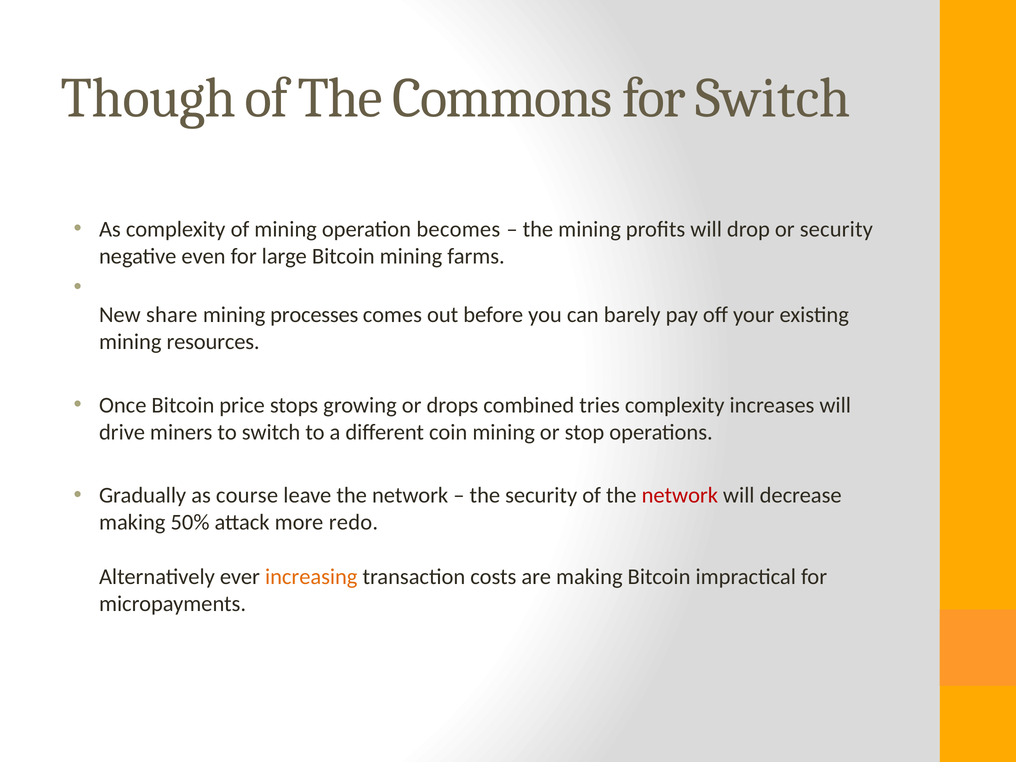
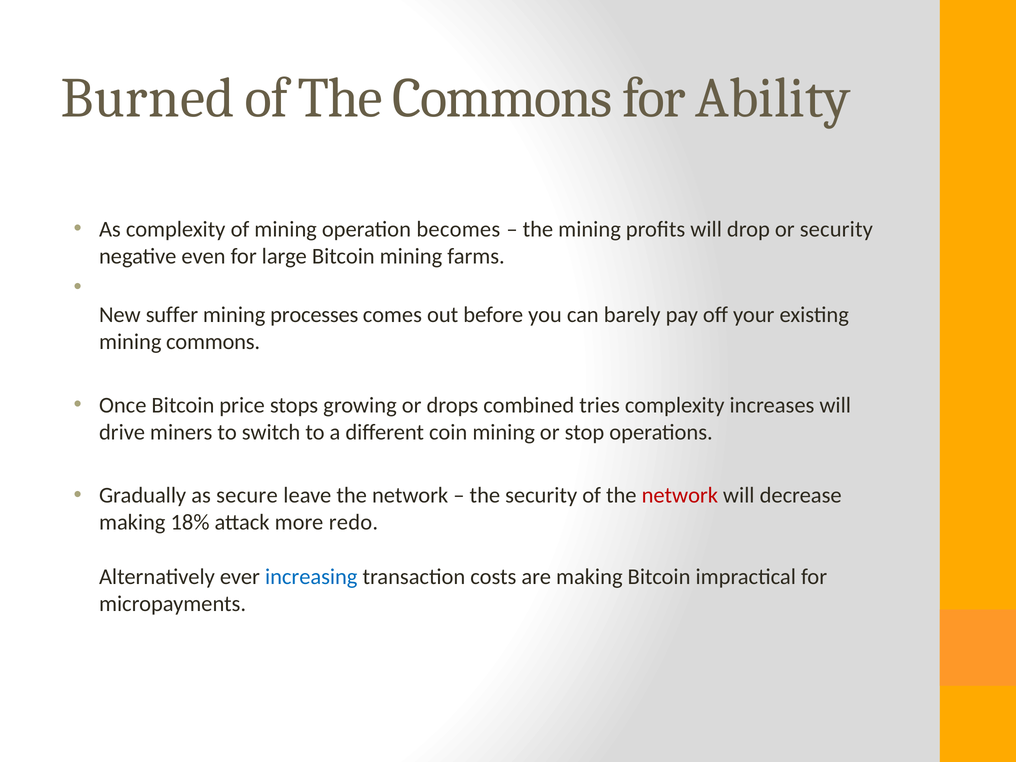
Though: Though -> Burned
for Switch: Switch -> Ability
share: share -> suffer
mining resources: resources -> commons
course: course -> secure
50%: 50% -> 18%
increasing colour: orange -> blue
